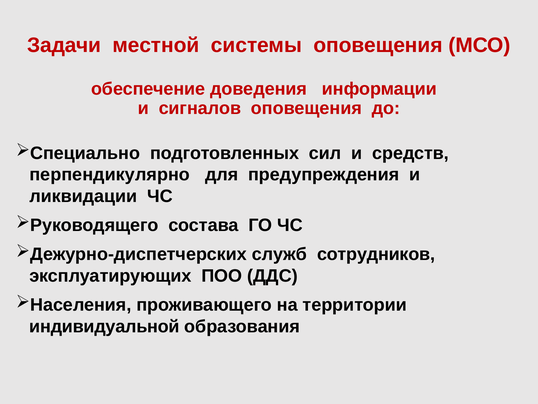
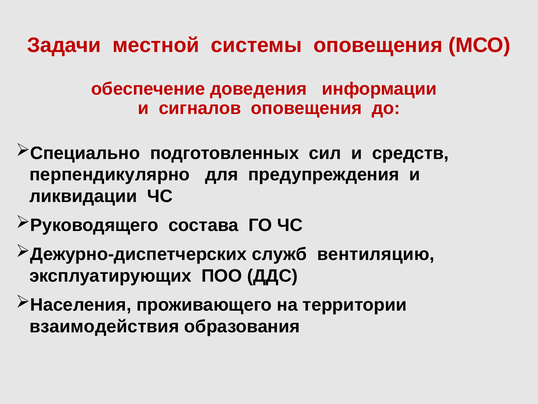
сотрудников: сотрудников -> вентиляцию
индивидуальной: индивидуальной -> взаимодействия
